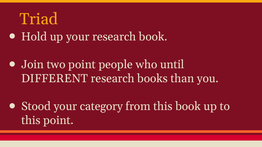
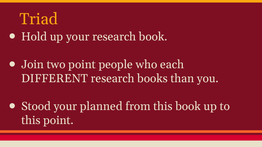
until: until -> each
category: category -> planned
